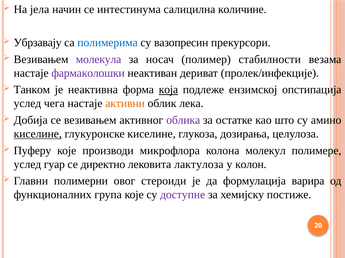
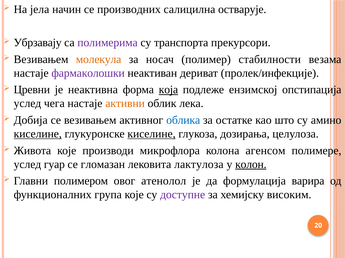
интестинума: интестинума -> производних
количине: количине -> остварује
полимерима colour: blue -> purple
вазопресин: вазопресин -> транспорта
молекула colour: purple -> orange
Танком: Танком -> Цревни
облика colour: purple -> blue
киселине at (152, 134) underline: none -> present
Пуферу: Пуферу -> Живота
молекул: молекул -> агенсом
директно: директно -> гломазан
колон underline: none -> present
полимерни: полимерни -> полимером
стероиди: стероиди -> атенолол
постиже: постиже -> високим
